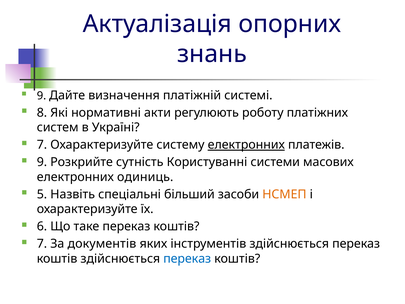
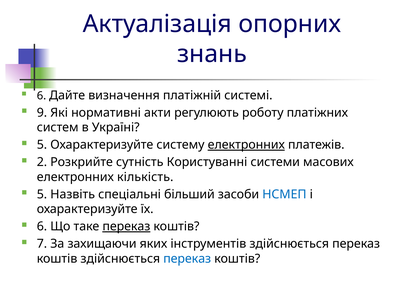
9 at (41, 96): 9 -> 6
8: 8 -> 9
7 at (42, 145): 7 -> 5
9 at (42, 162): 9 -> 2
одиниць: одиниць -> кількість
НСМЕП colour: orange -> blue
переказ at (126, 226) underline: none -> present
документів: документів -> захищаючи
